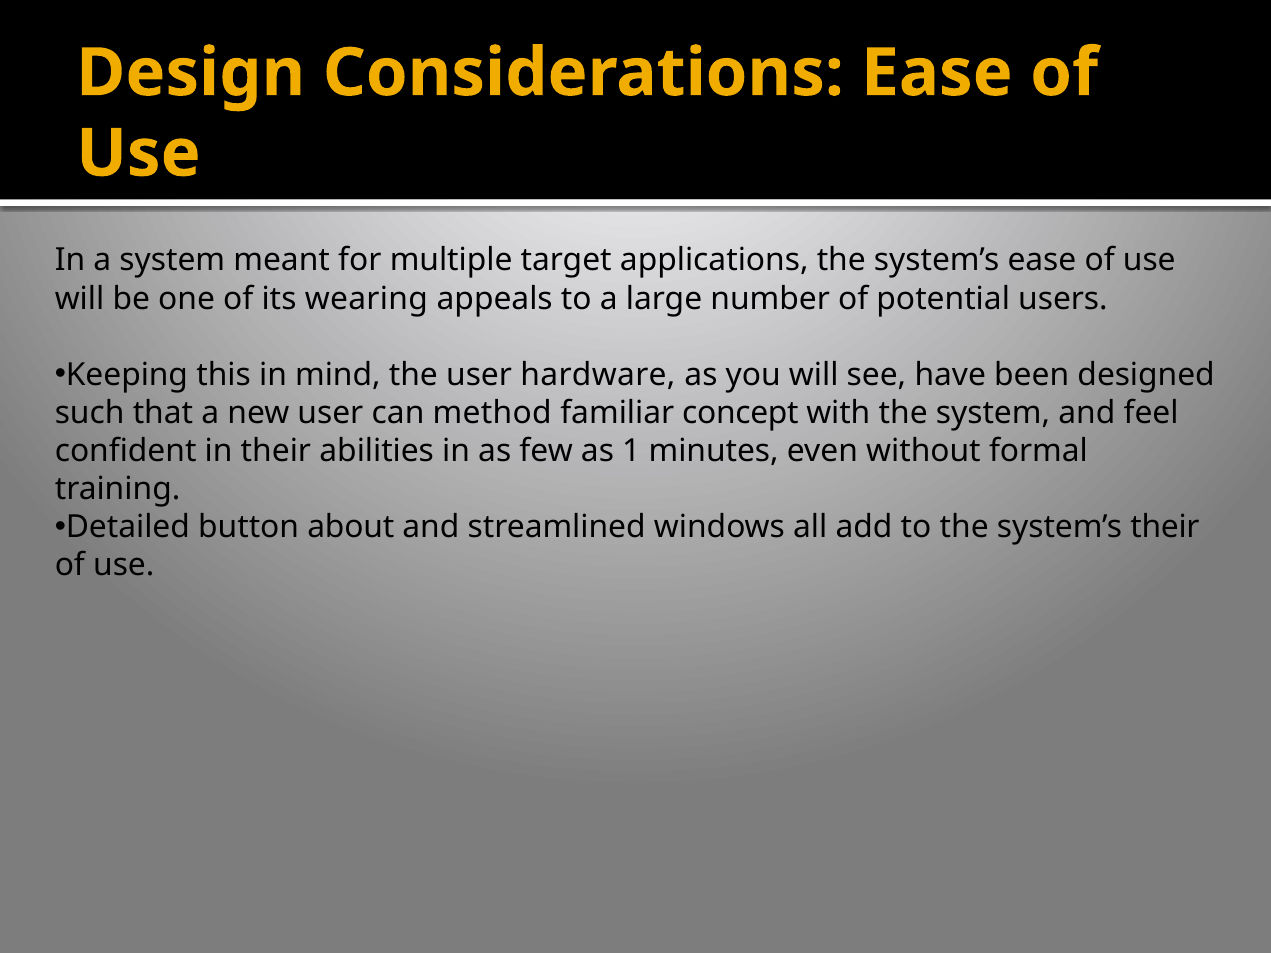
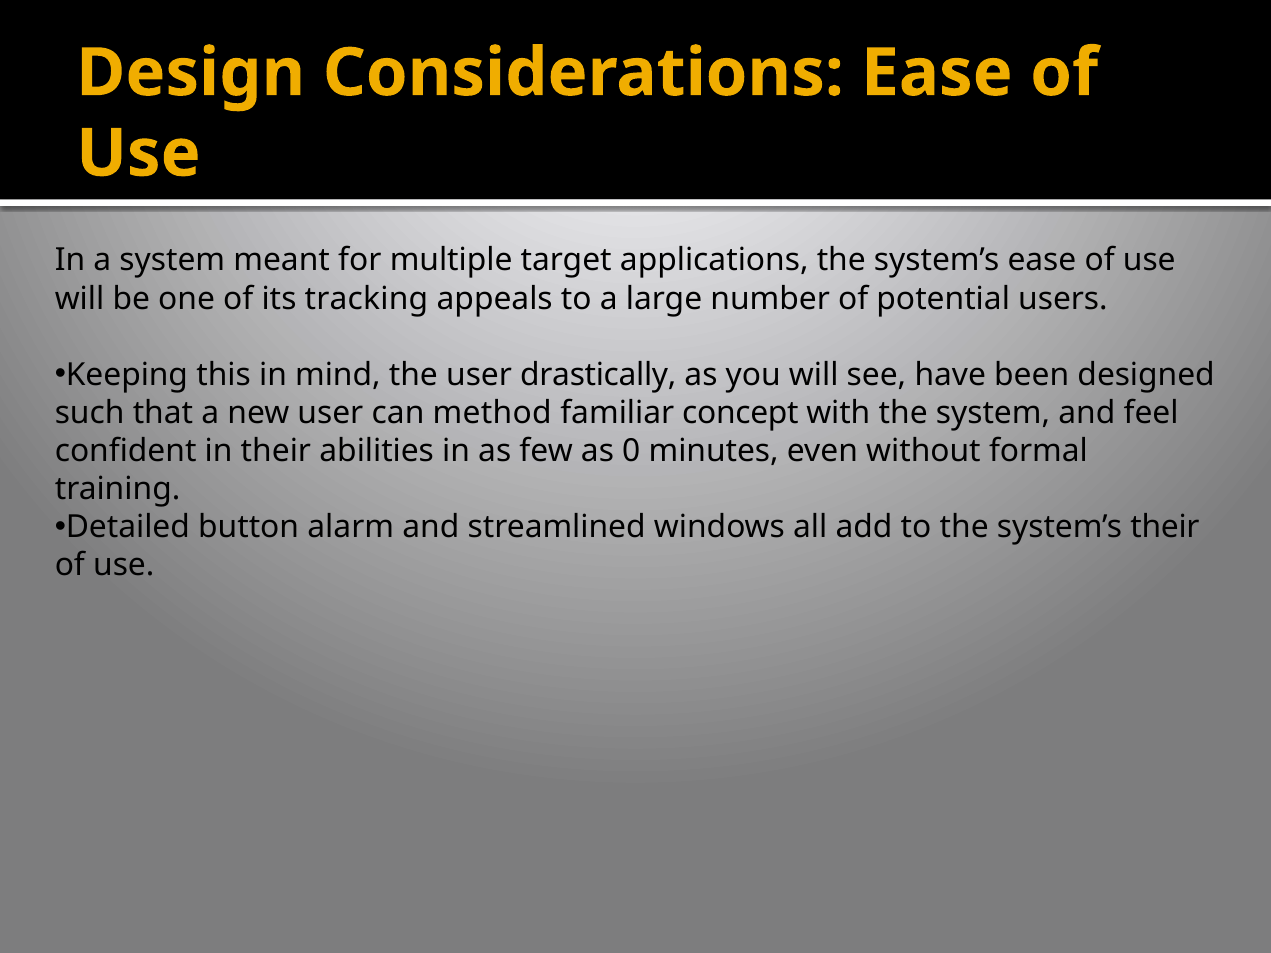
wearing: wearing -> tracking
hardware: hardware -> drastically
1: 1 -> 0
about: about -> alarm
